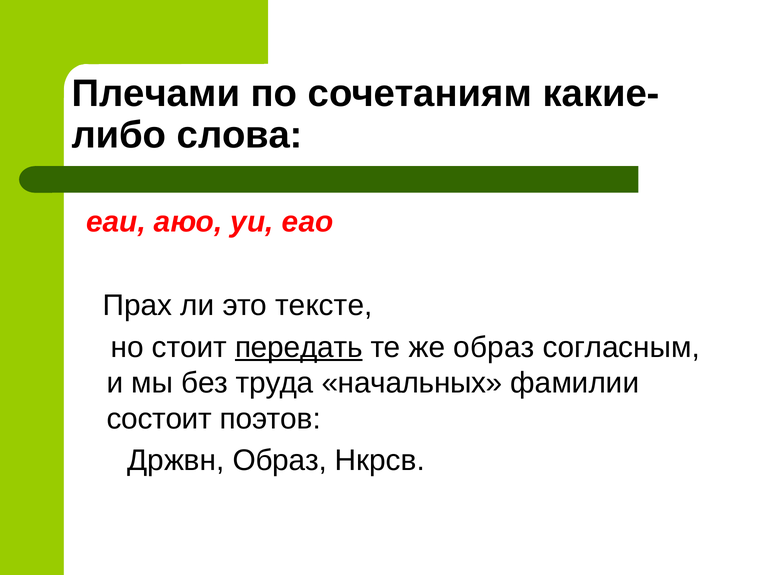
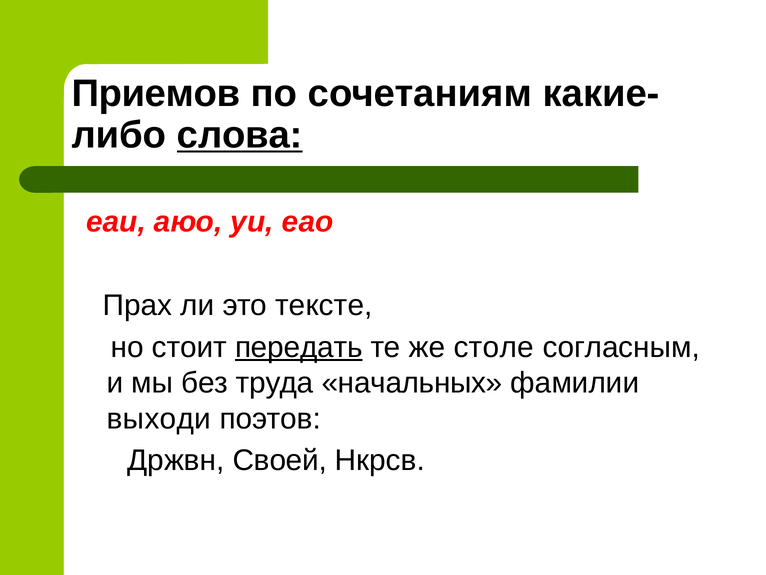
Плечами: Плечами -> Приемов
слова underline: none -> present
же образ: образ -> столе
состоит: состоит -> выходи
Држвн Образ: Образ -> Своей
